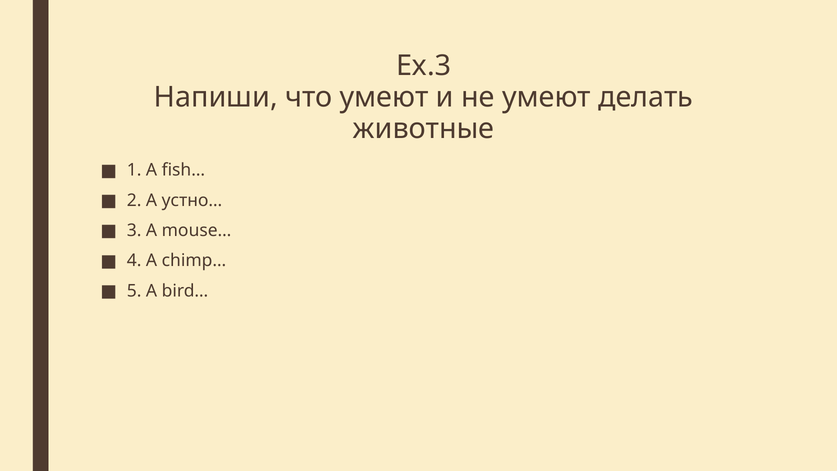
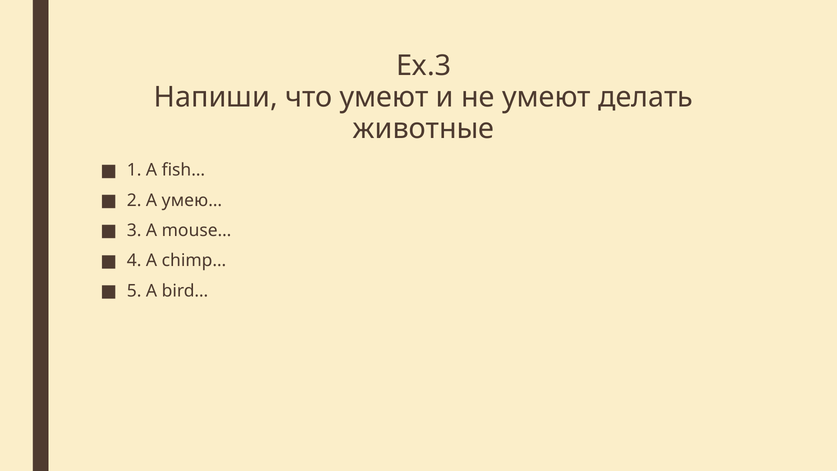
устно…: устно… -> умею…
